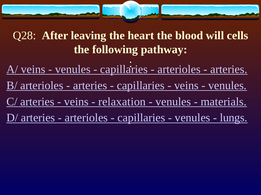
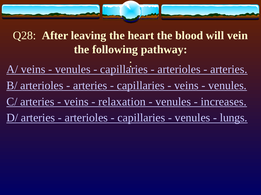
cells: cells -> vein
materials: materials -> increases
